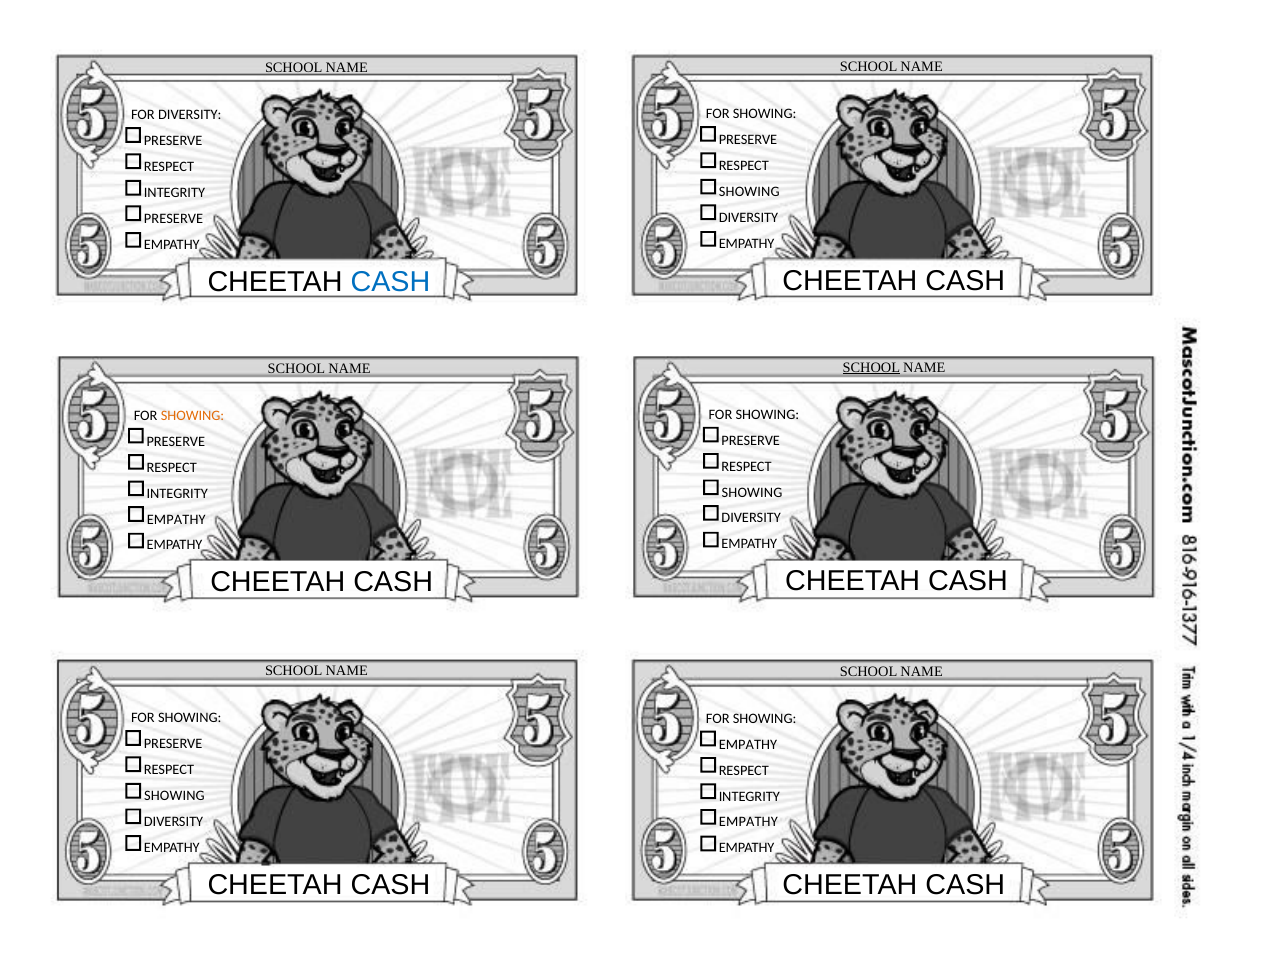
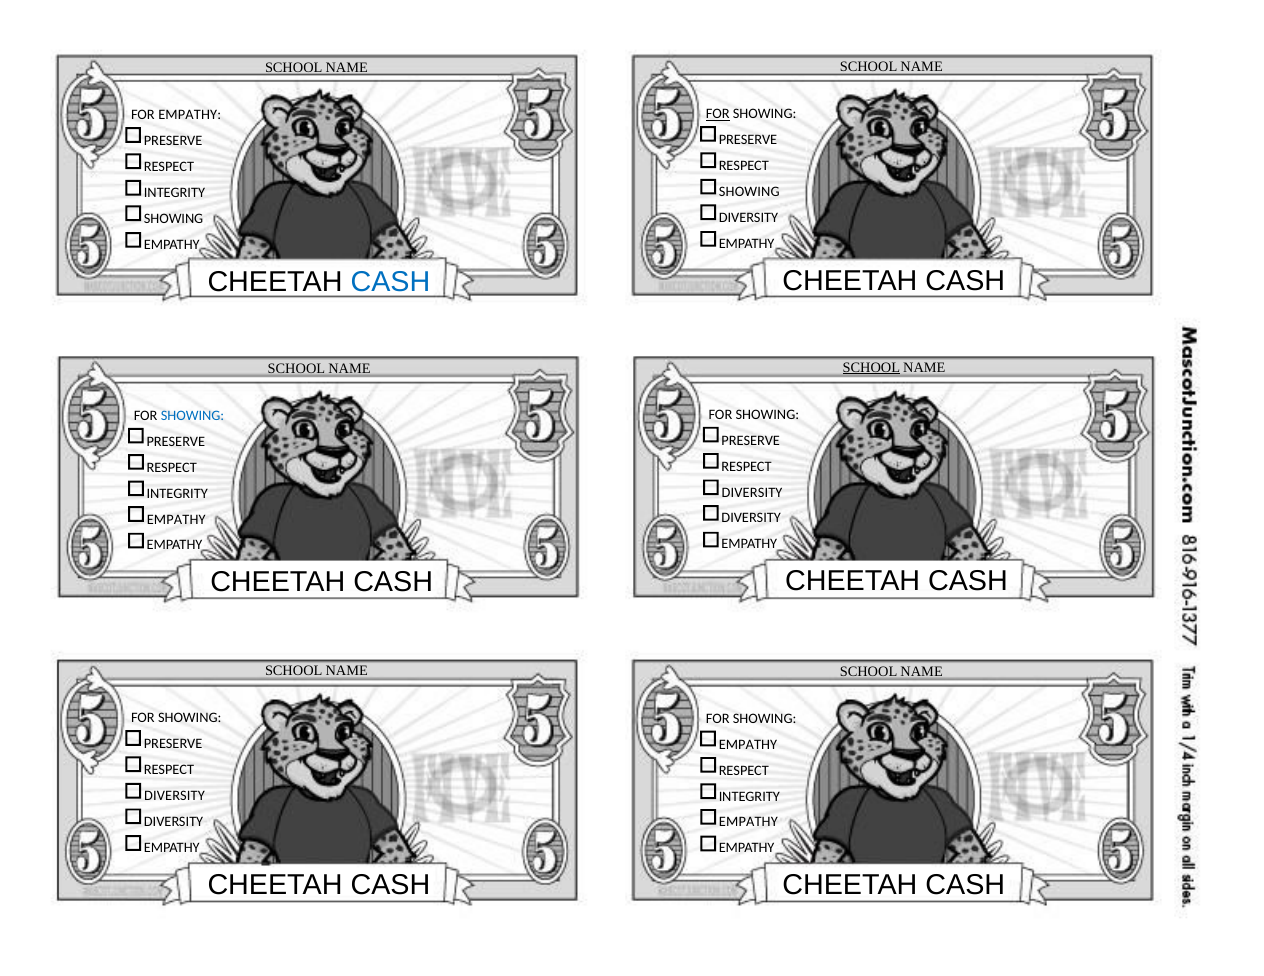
FOR at (718, 114) underline: none -> present
FOR DIVERSITY: DIVERSITY -> EMPATHY
PRESERVE at (174, 219): PRESERVE -> SHOWING
SHOWING at (193, 416) colour: orange -> blue
SHOWING at (752, 493): SHOWING -> DIVERSITY
SHOWING at (174, 796): SHOWING -> DIVERSITY
